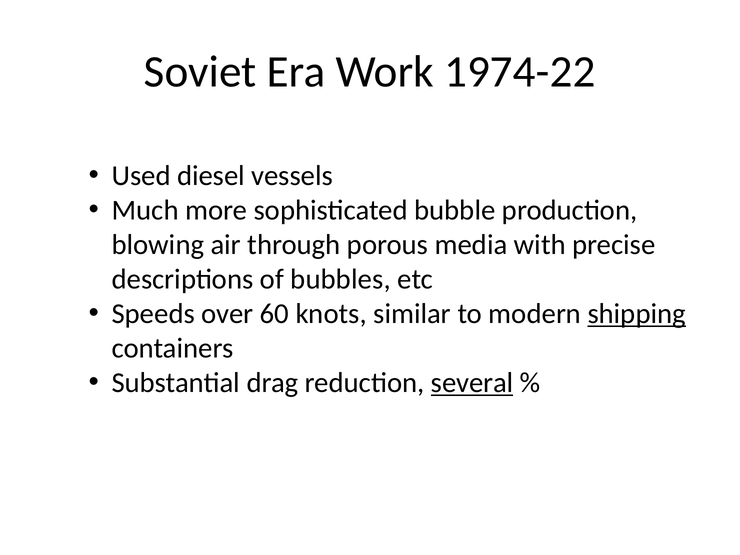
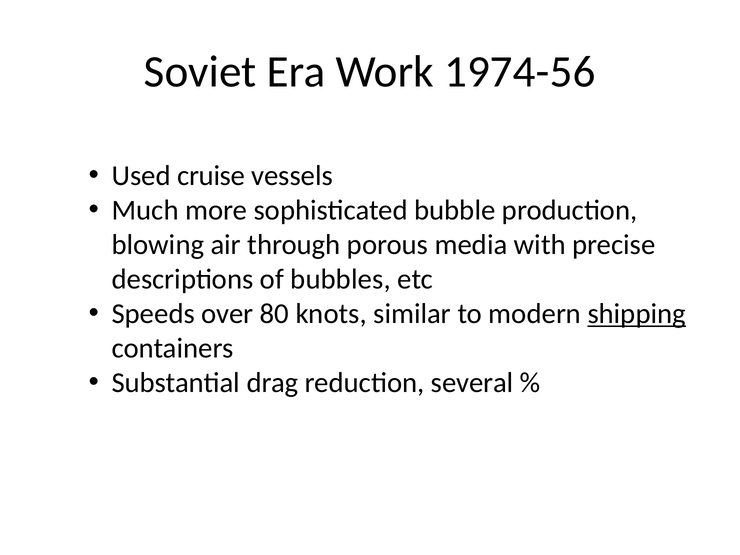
1974-22: 1974-22 -> 1974-56
diesel: diesel -> cruise
60: 60 -> 80
several underline: present -> none
